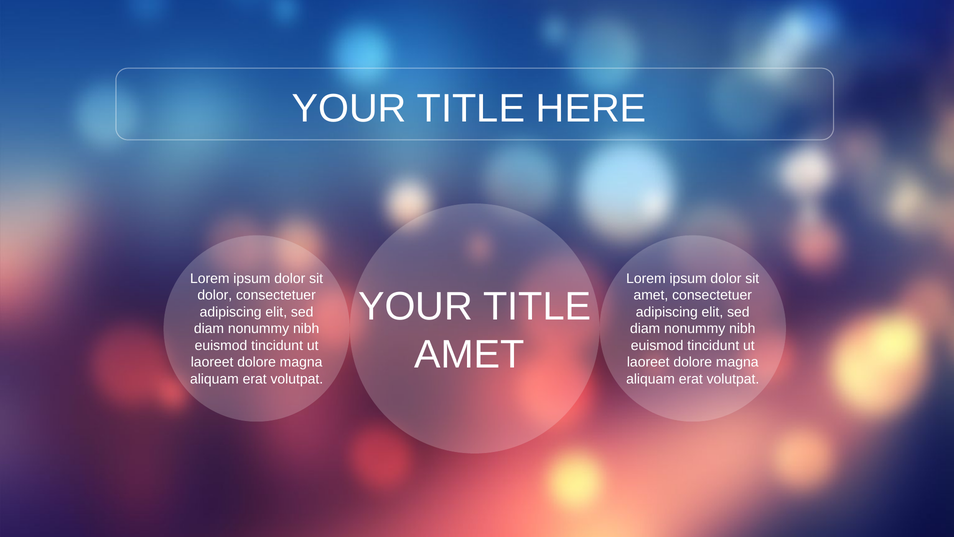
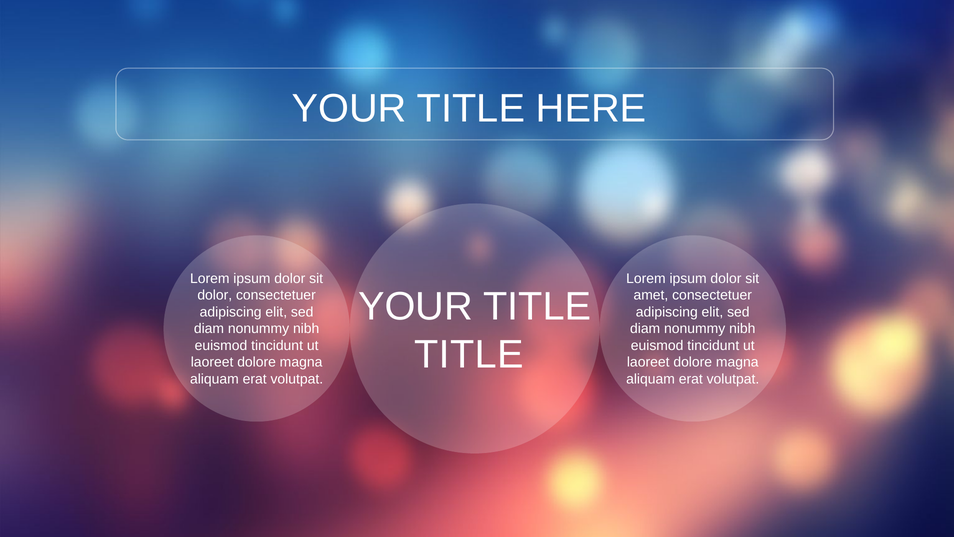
AMET at (469, 354): AMET -> TITLE
